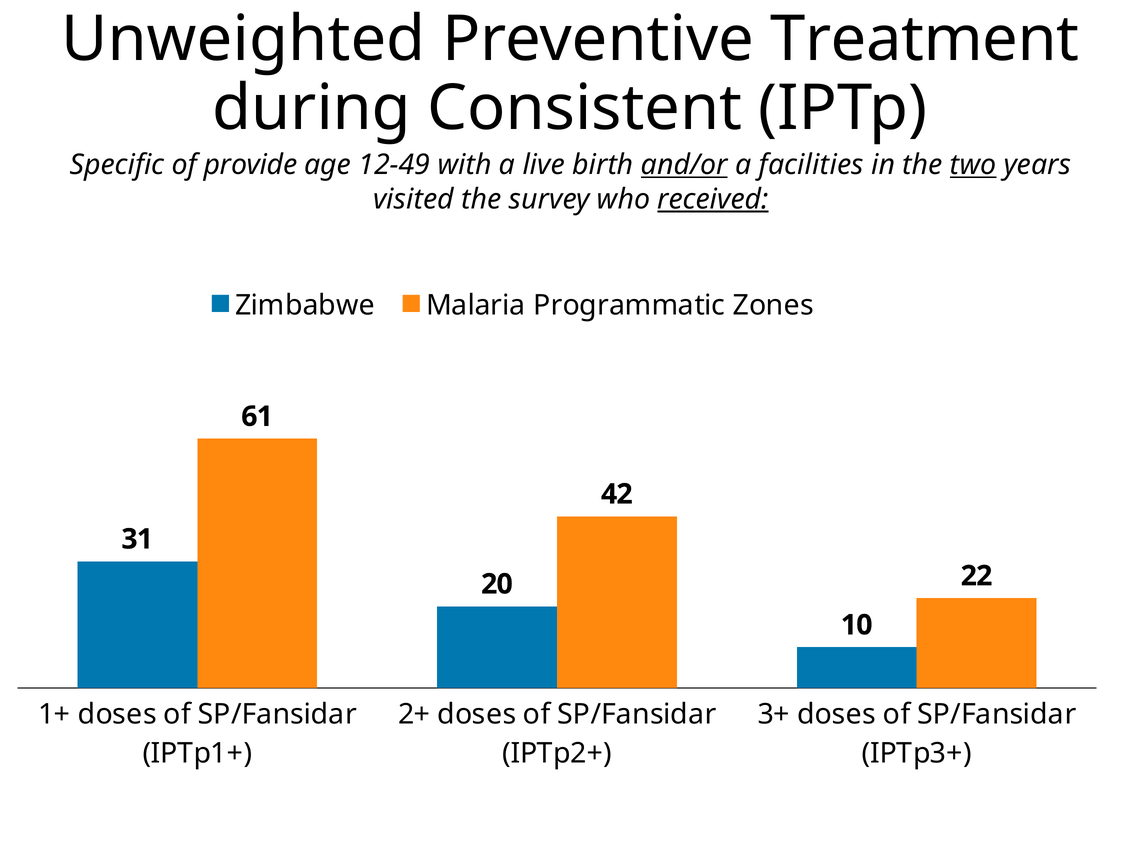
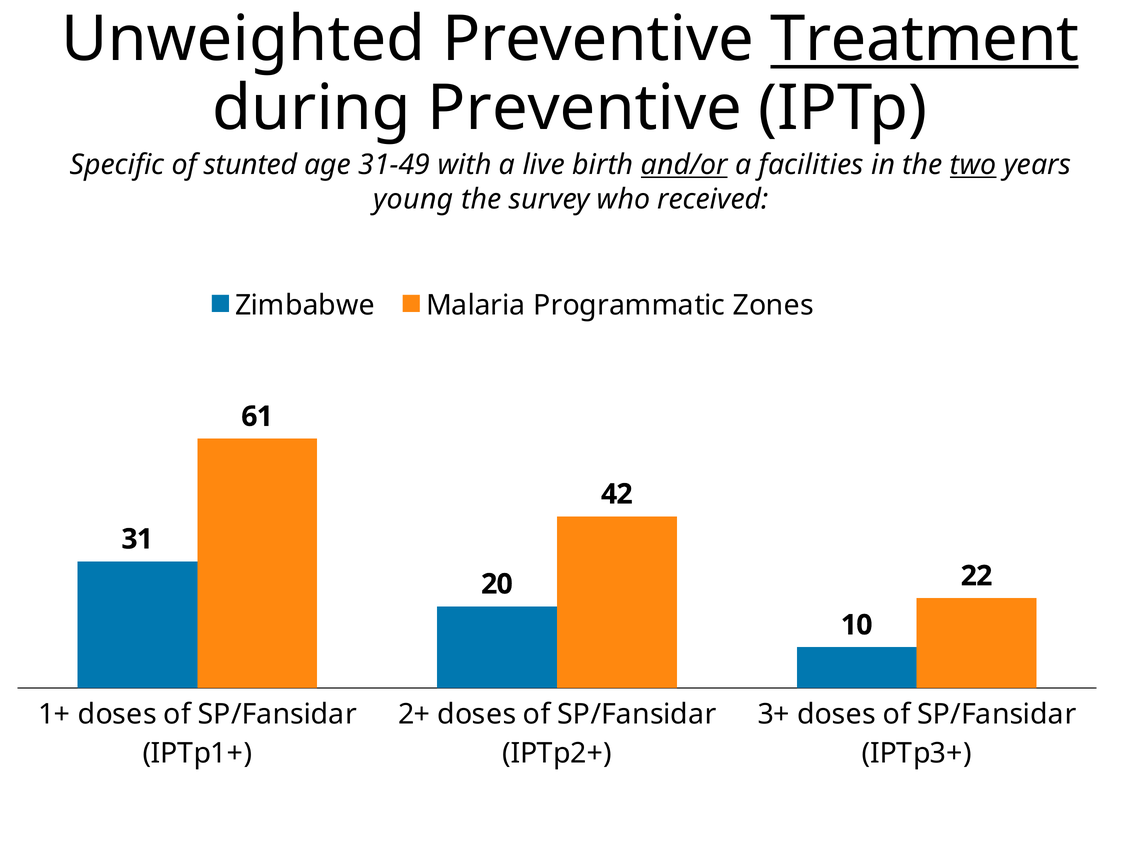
Treatment underline: none -> present
during Consistent: Consistent -> Preventive
provide: provide -> stunted
12-49: 12-49 -> 31-49
visited: visited -> young
received underline: present -> none
